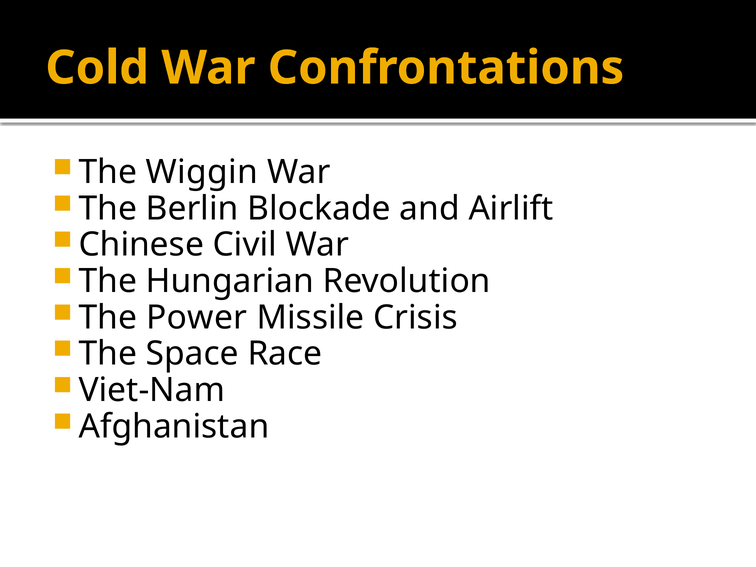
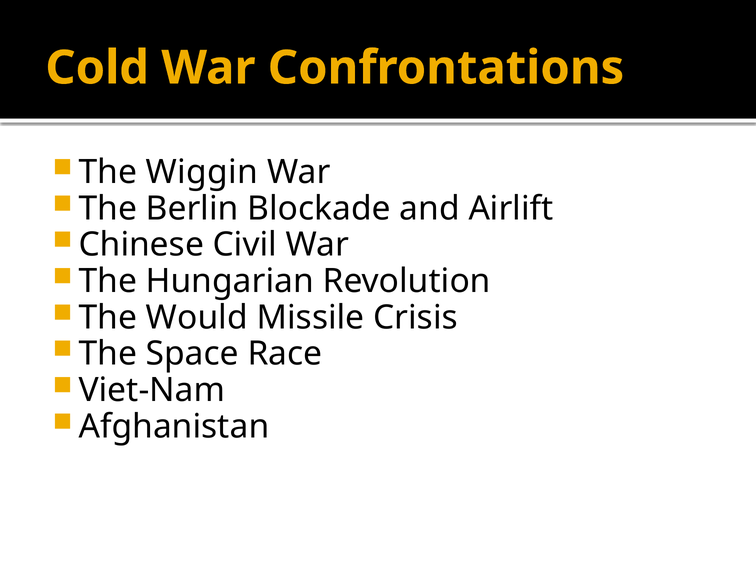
Power: Power -> Would
